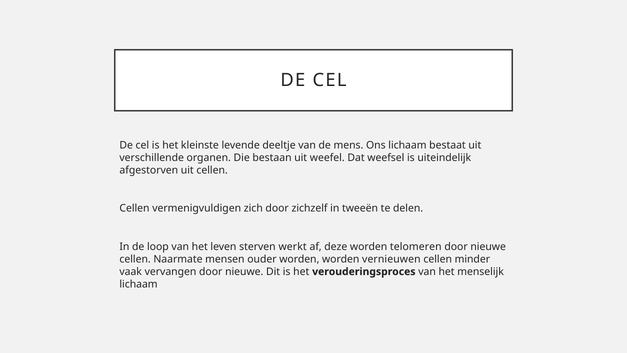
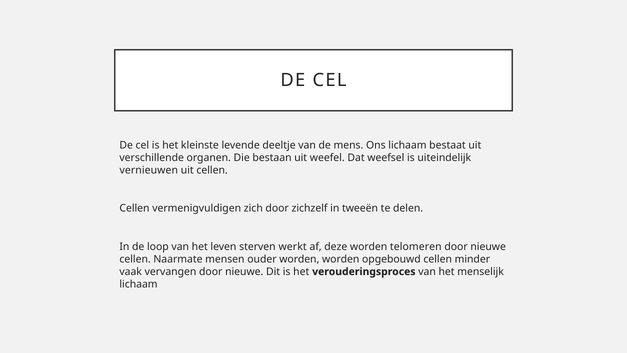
afgestorven: afgestorven -> vernieuwen
vernieuwen: vernieuwen -> opgebouwd
